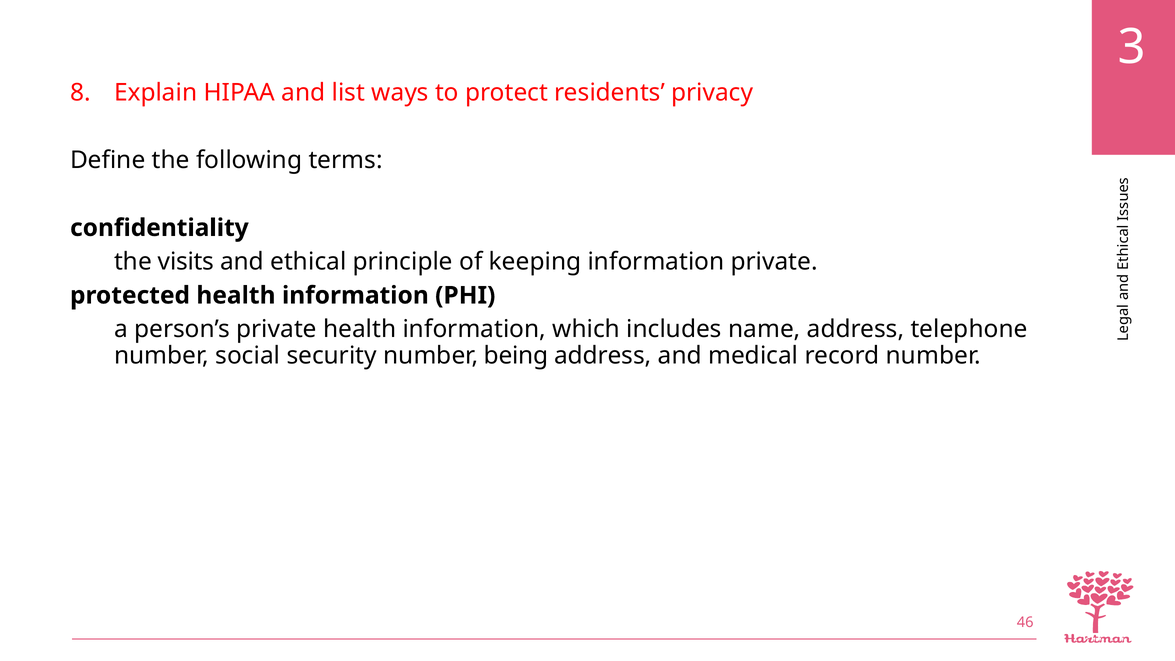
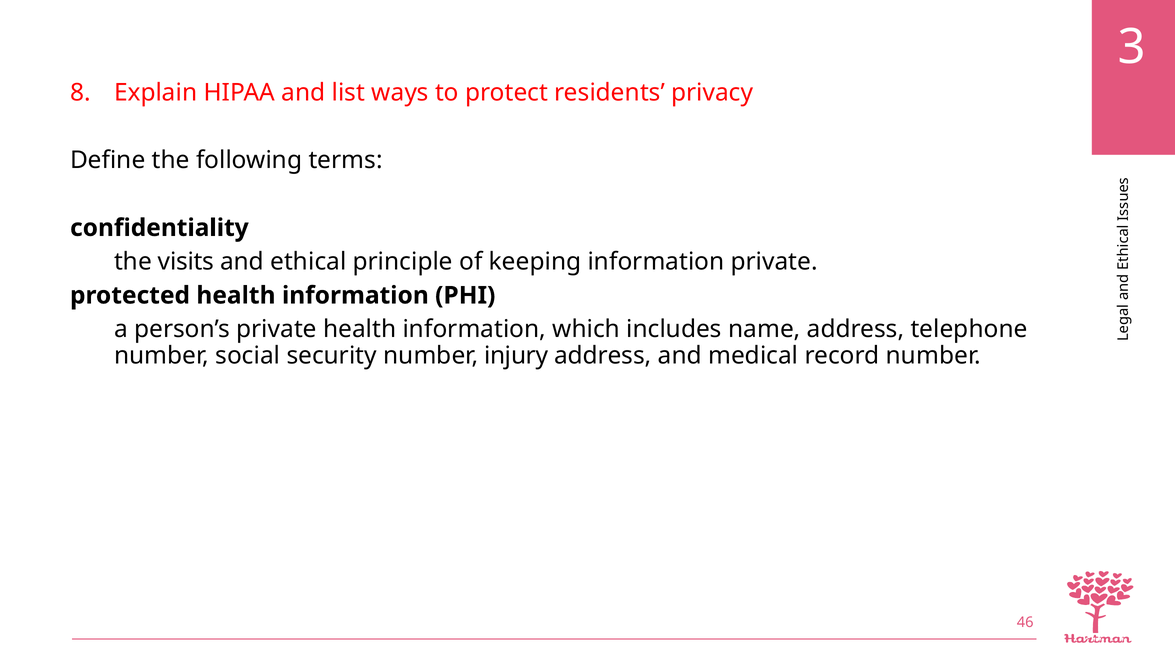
being: being -> injury
